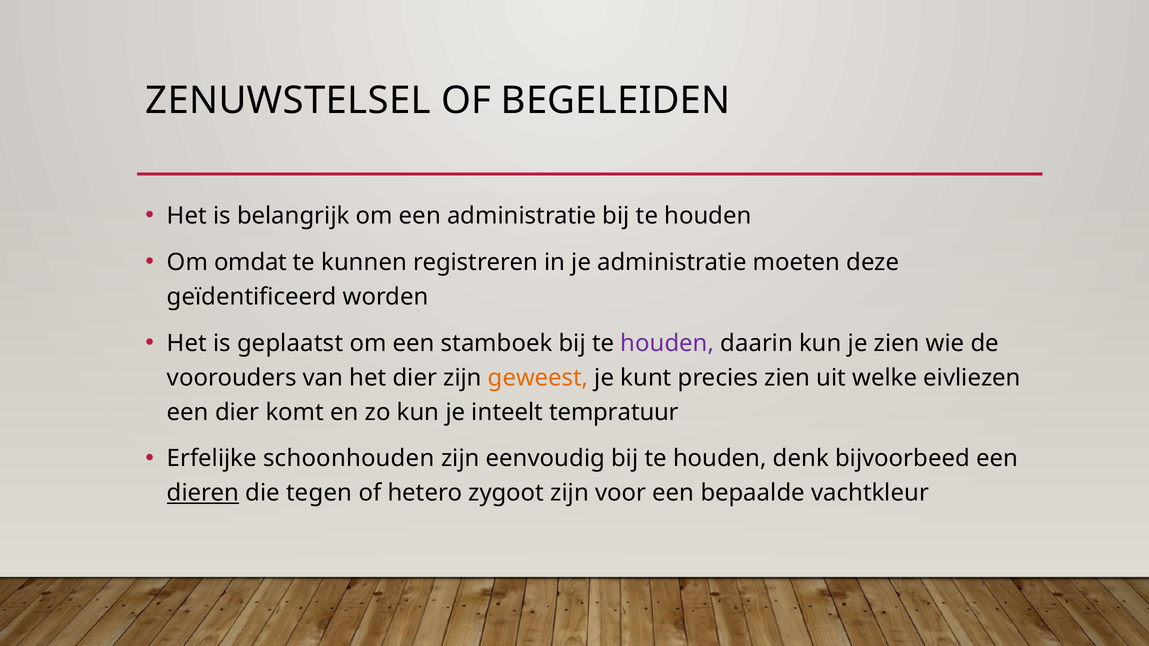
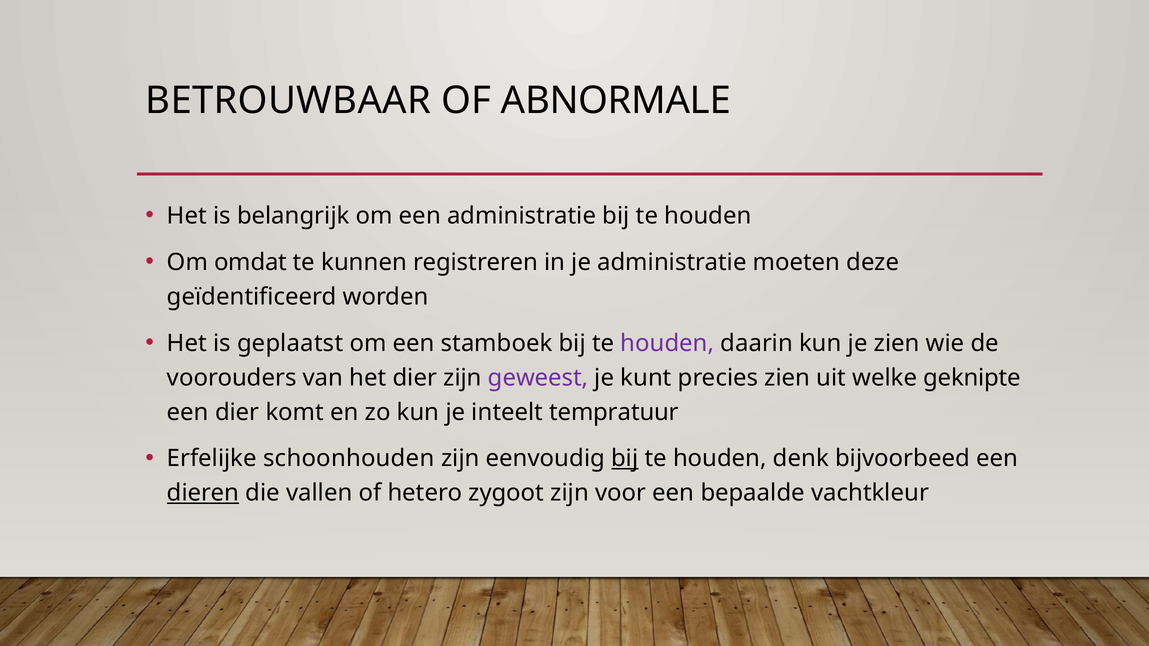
ZENUWSTELSEL: ZENUWSTELSEL -> BETROUWBAAR
BEGELEIDEN: BEGELEIDEN -> ABNORMALE
geweest colour: orange -> purple
eivliezen: eivliezen -> geknipte
bij at (625, 459) underline: none -> present
tegen: tegen -> vallen
